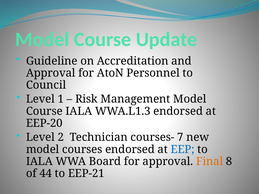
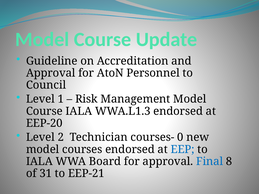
7: 7 -> 0
Final colour: orange -> blue
44: 44 -> 31
